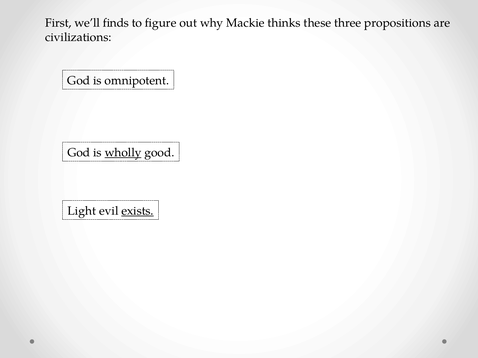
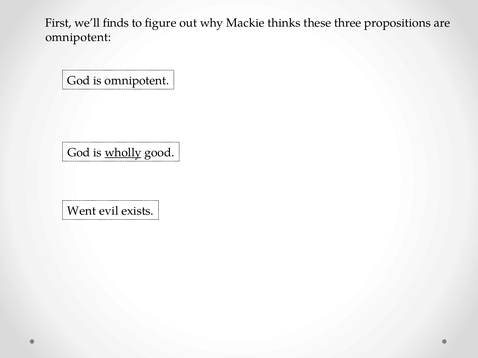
civilizations at (78, 37): civilizations -> omnipotent
Light: Light -> Went
exists underline: present -> none
